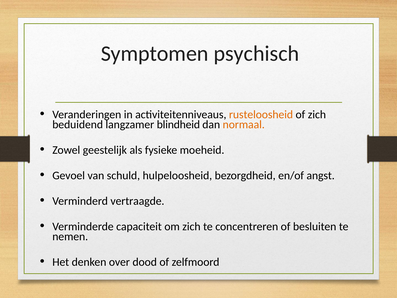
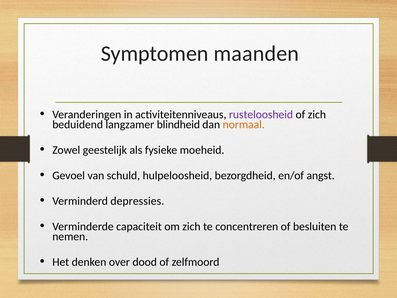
psychisch: psychisch -> maanden
rusteloosheid colour: orange -> purple
vertraagde: vertraagde -> depressies
